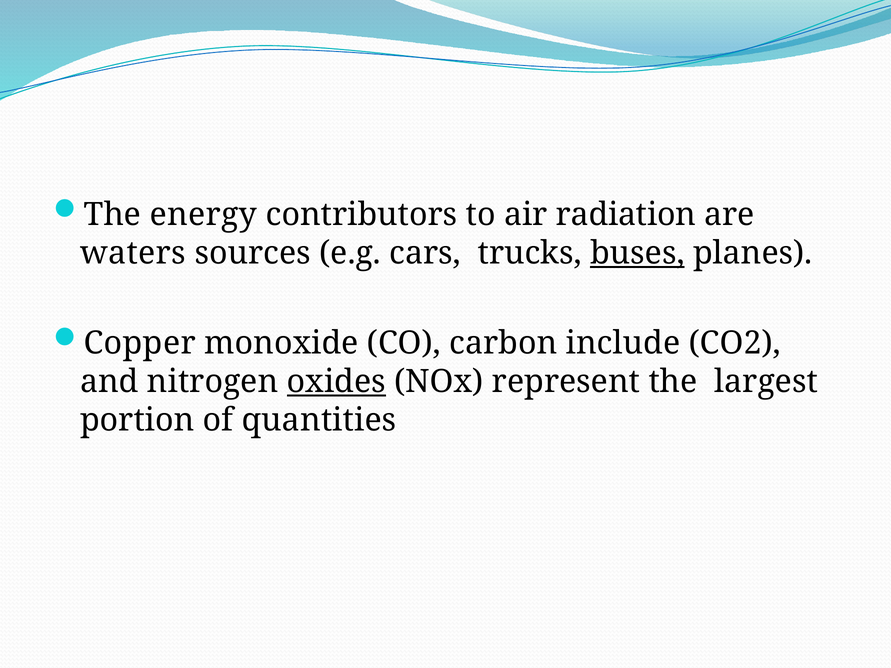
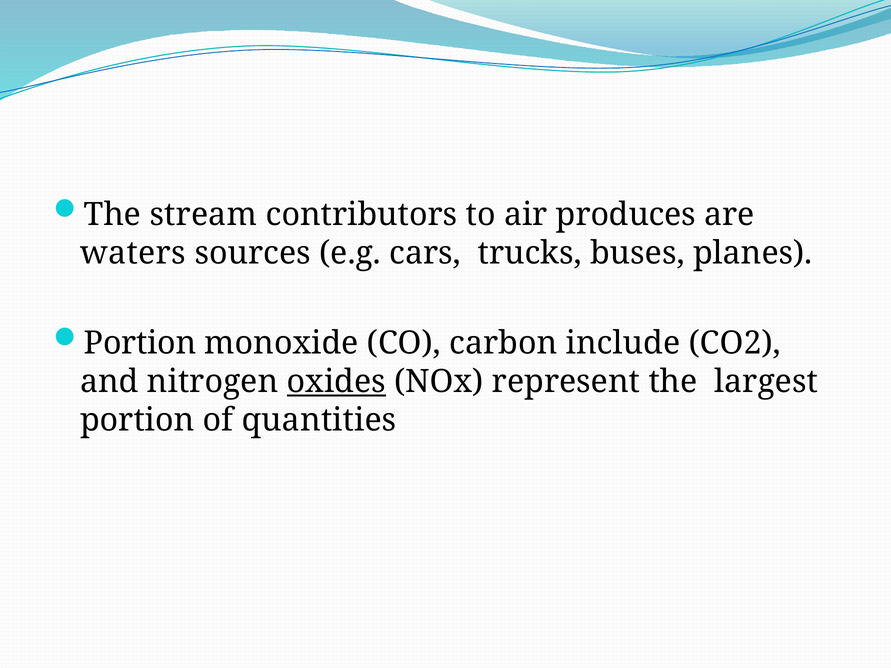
energy: energy -> stream
radiation: radiation -> produces
buses underline: present -> none
Copper at (140, 343): Copper -> Portion
